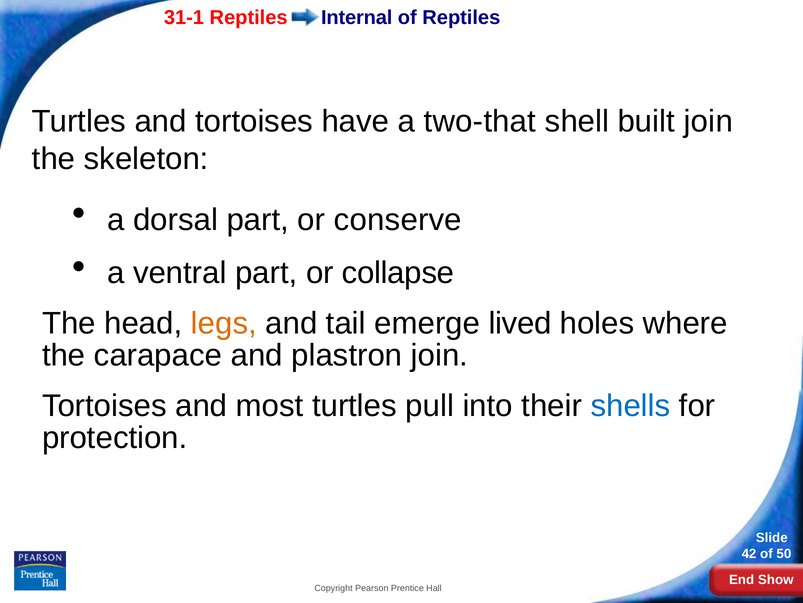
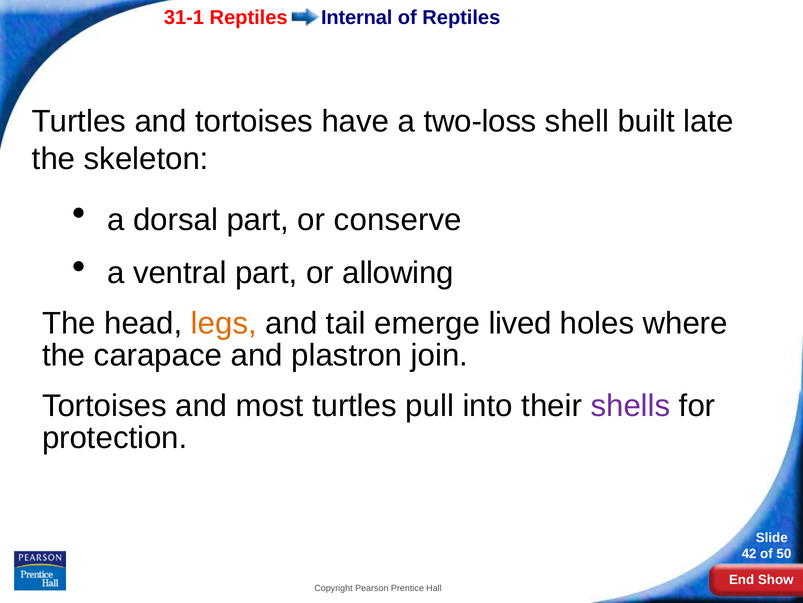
two-that: two-that -> two-loss
built join: join -> late
collapse: collapse -> allowing
shells colour: blue -> purple
